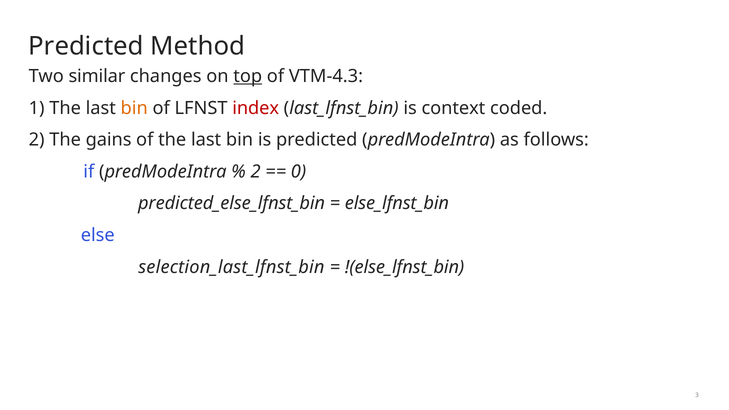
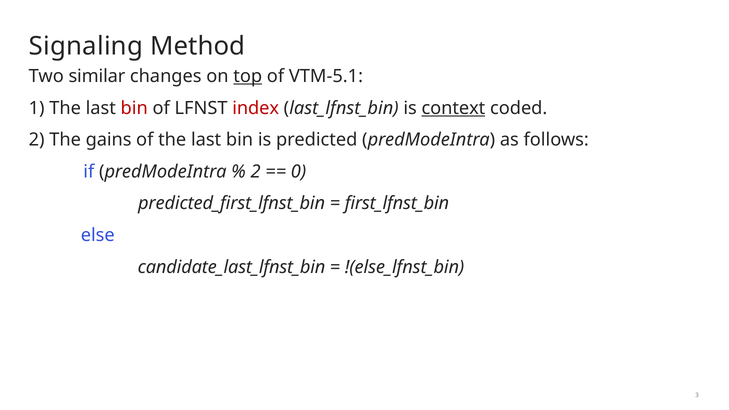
Predicted at (86, 46): Predicted -> Signaling
VTM-4.3: VTM-4.3 -> VTM-5.1
bin at (134, 108) colour: orange -> red
context underline: none -> present
predicted_else_lfnst_bin: predicted_else_lfnst_bin -> predicted_first_lfnst_bin
else_lfnst_bin: else_lfnst_bin -> first_lfnst_bin
selection_last_lfnst_bin: selection_last_lfnst_bin -> candidate_last_lfnst_bin
